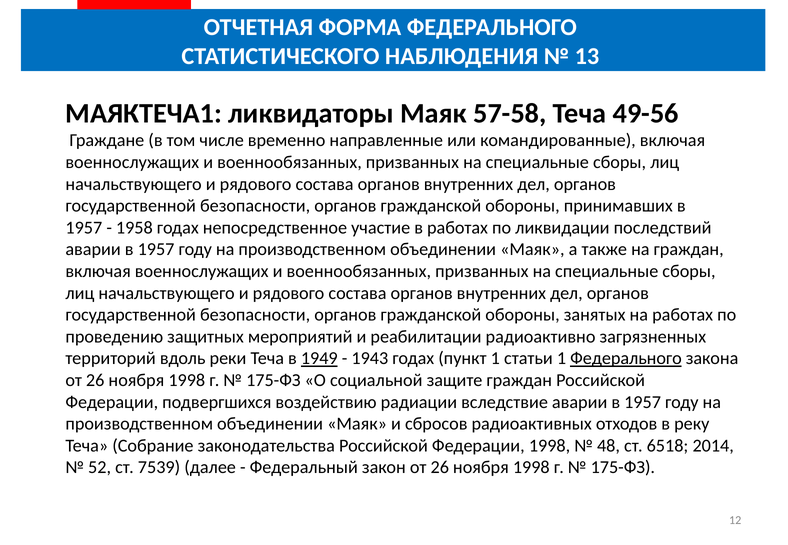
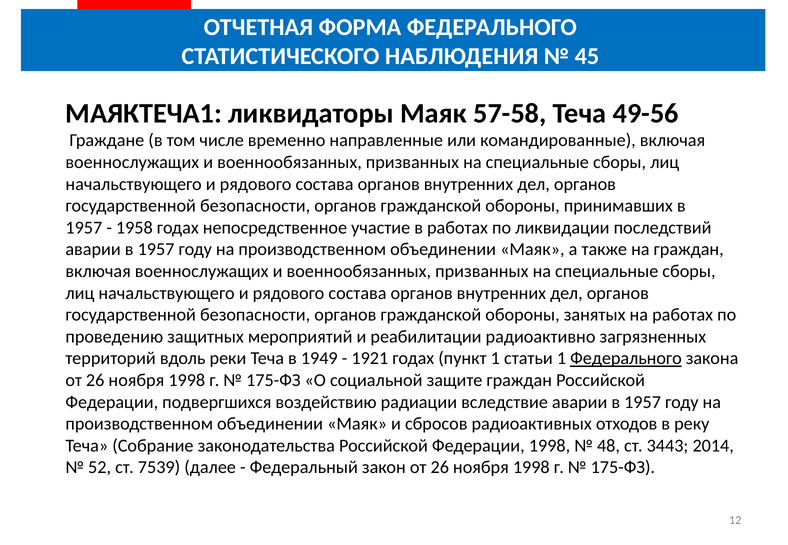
13: 13 -> 45
1949 underline: present -> none
1943: 1943 -> 1921
6518: 6518 -> 3443
